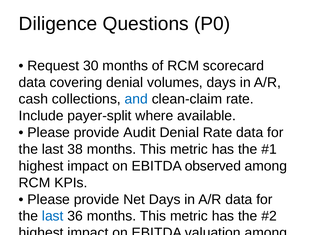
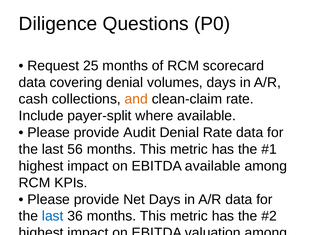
30: 30 -> 25
and colour: blue -> orange
38: 38 -> 56
EBITDA observed: observed -> available
